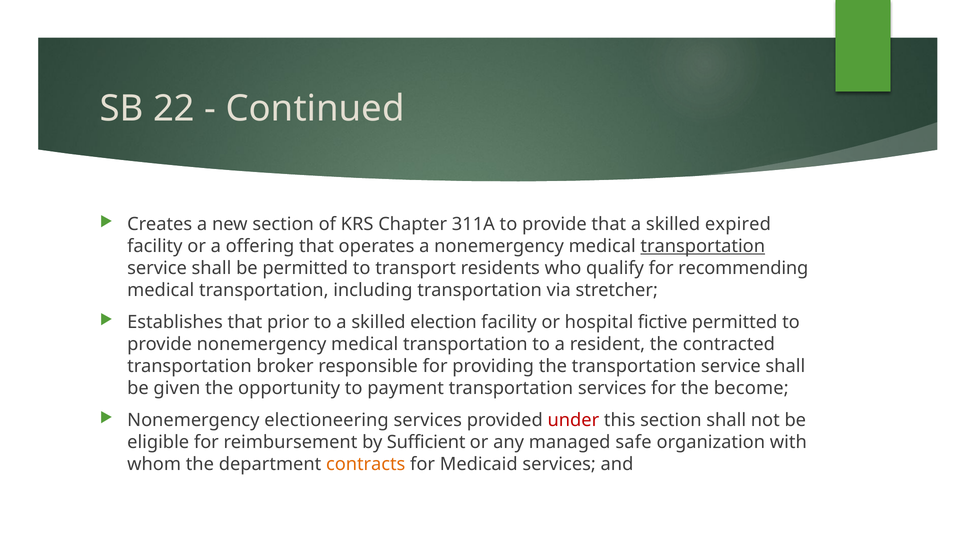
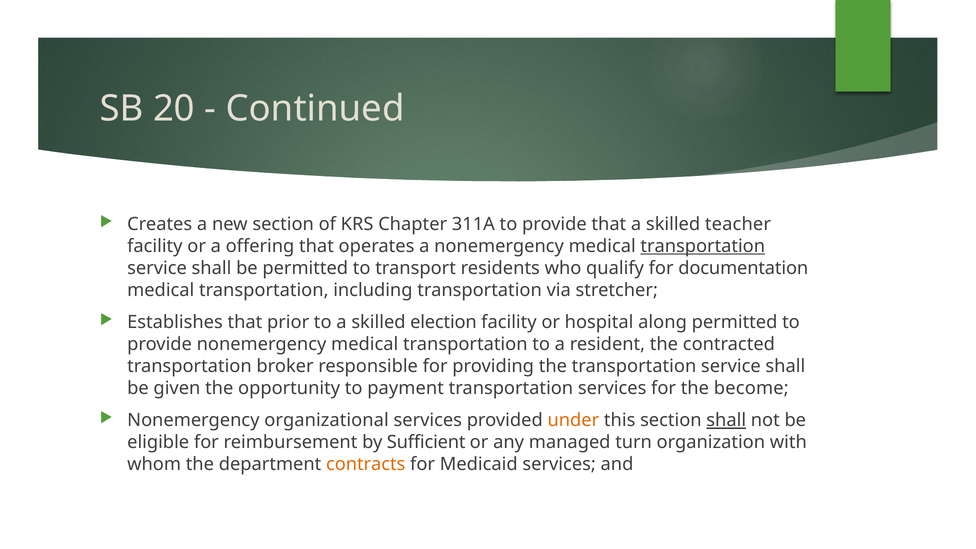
22: 22 -> 20
expired: expired -> teacher
recommending: recommending -> documentation
fictive: fictive -> along
electioneering: electioneering -> organizational
under colour: red -> orange
shall at (726, 420) underline: none -> present
safe: safe -> turn
